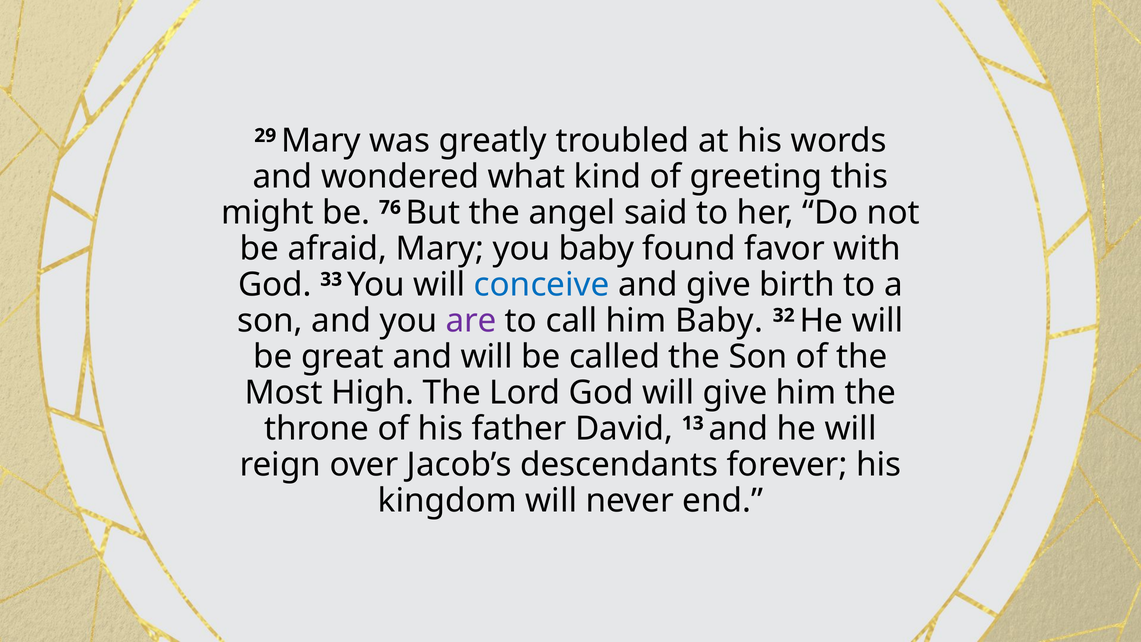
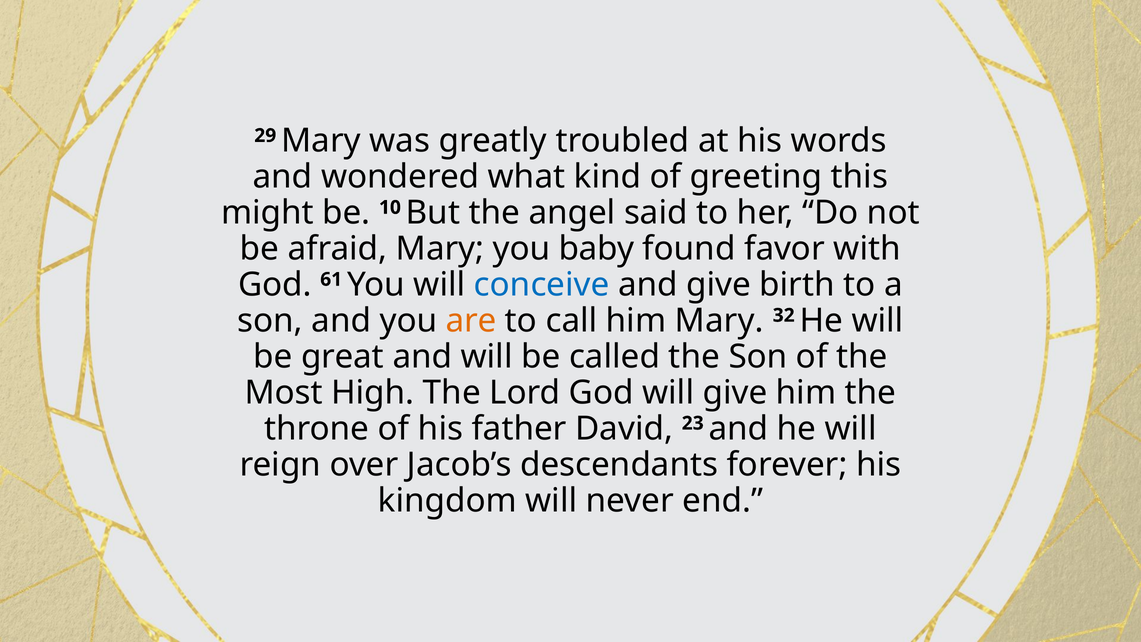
76: 76 -> 10
33: 33 -> 61
are colour: purple -> orange
him Baby: Baby -> Mary
13: 13 -> 23
